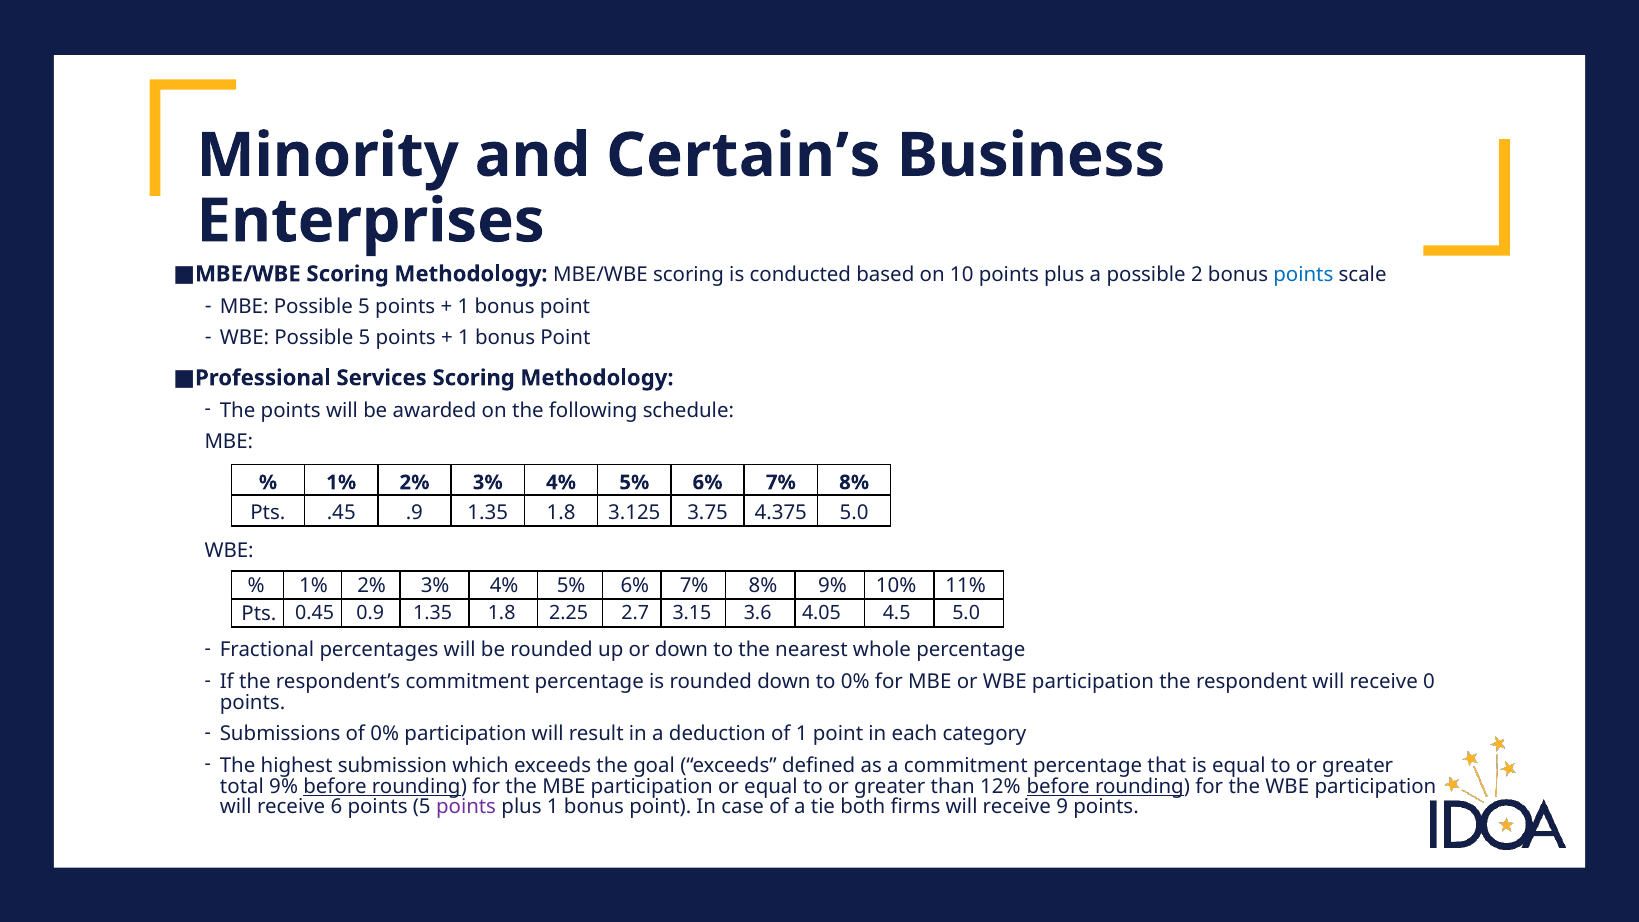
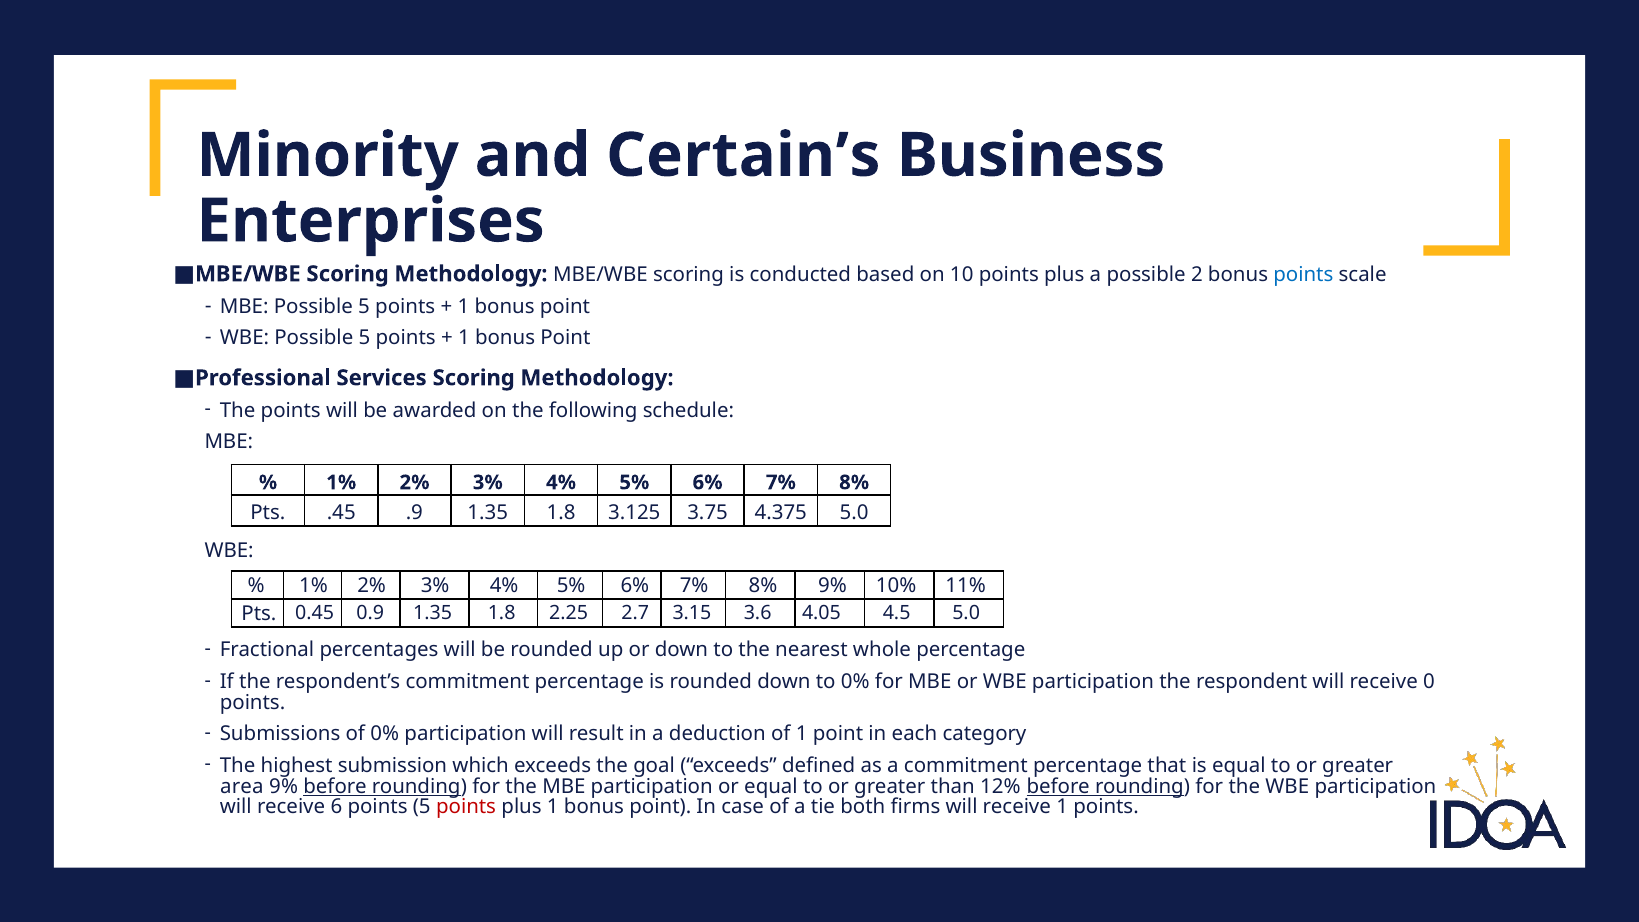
total: total -> area
points at (466, 807) colour: purple -> red
receive 9: 9 -> 1
